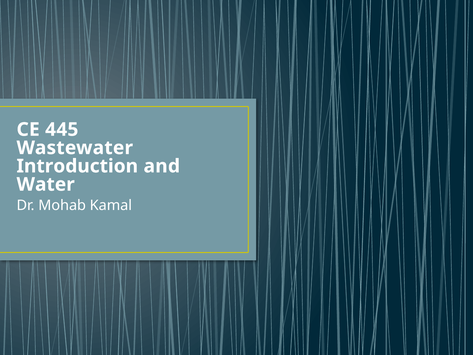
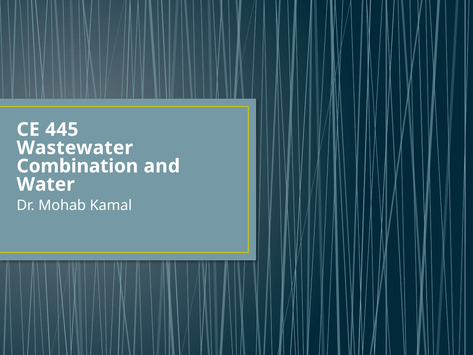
Introduction: Introduction -> Combination
